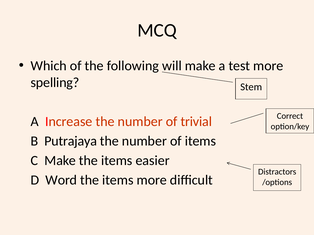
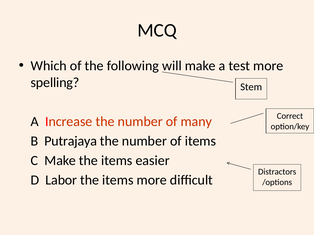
trivial: trivial -> many
Word: Word -> Labor
